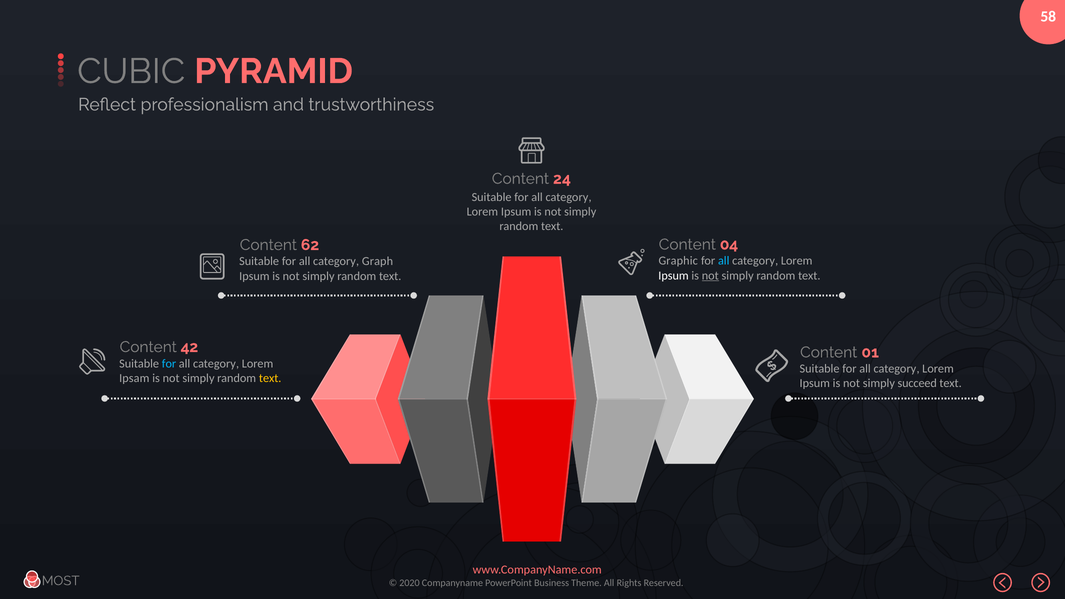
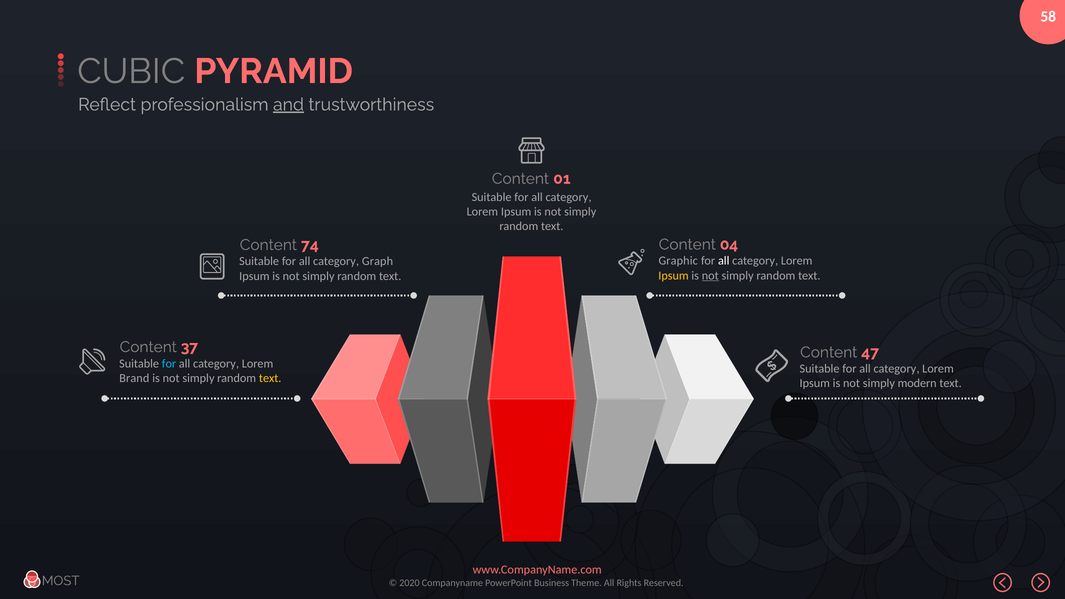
and underline: none -> present
24: 24 -> 01
62: 62 -> 74
all at (724, 261) colour: light blue -> white
Ipsum at (674, 276) colour: white -> yellow
42: 42 -> 37
01: 01 -> 47
Ipsam: Ipsam -> Brand
succeed: succeed -> modern
